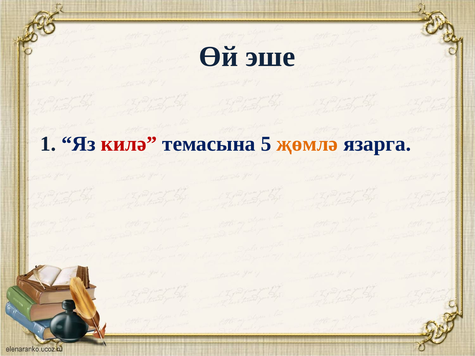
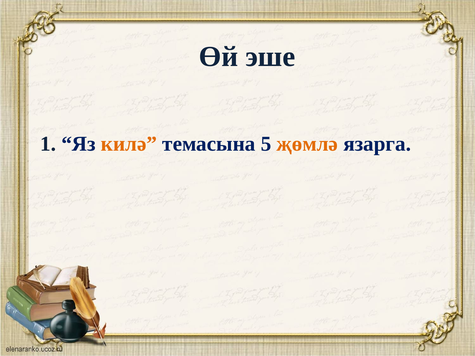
килә colour: red -> orange
